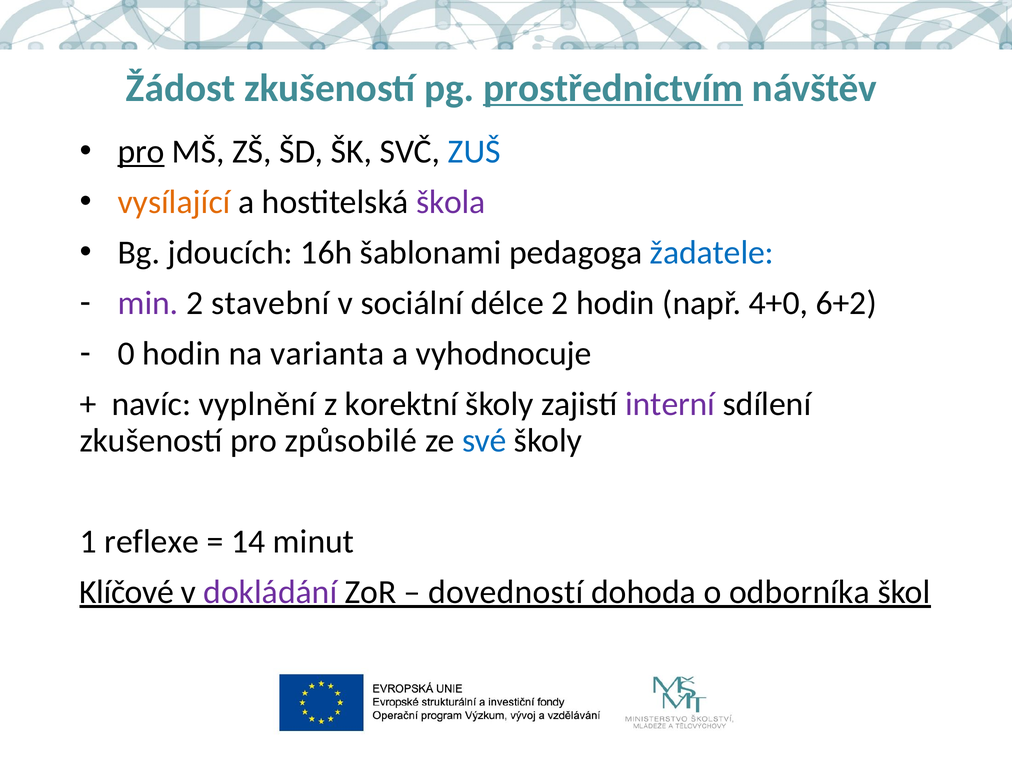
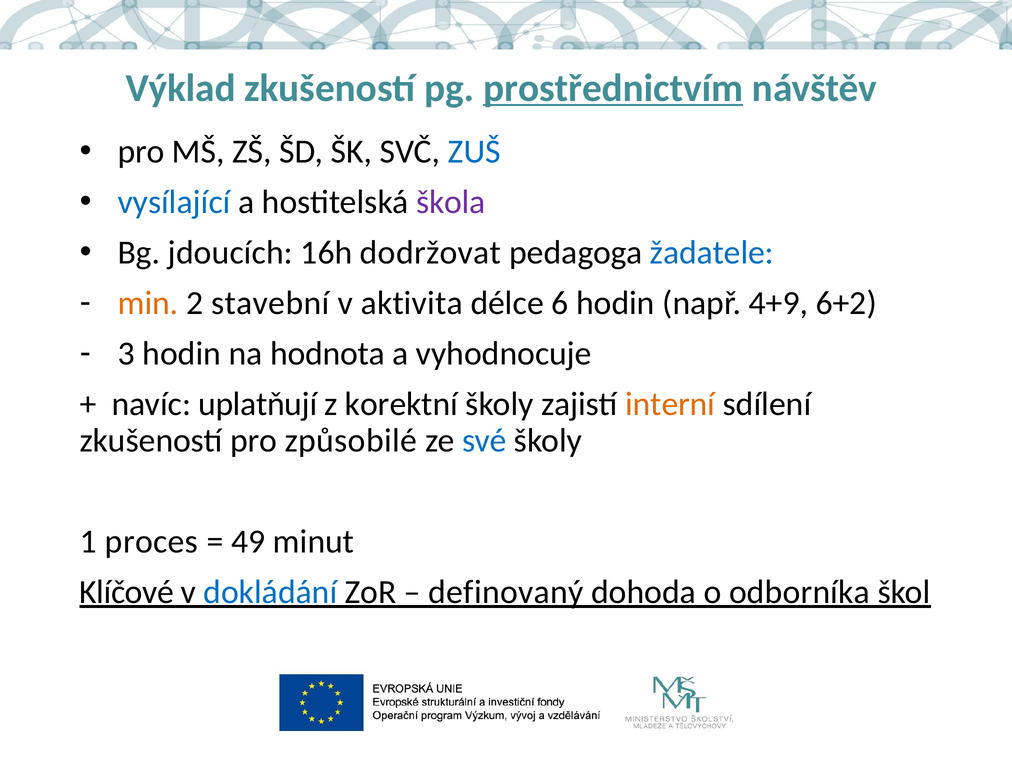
Žádost: Žádost -> Výklad
pro at (141, 152) underline: present -> none
vysílající colour: orange -> blue
šablonami: šablonami -> dodržovat
min colour: purple -> orange
sociální: sociální -> aktivita
délce 2: 2 -> 6
4+0: 4+0 -> 4+9
0: 0 -> 3
varianta: varianta -> hodnota
vyplnění: vyplnění -> uplatňují
interní colour: purple -> orange
reflexe: reflexe -> proces
14: 14 -> 49
dokládání colour: purple -> blue
dovedností: dovedností -> definovaný
